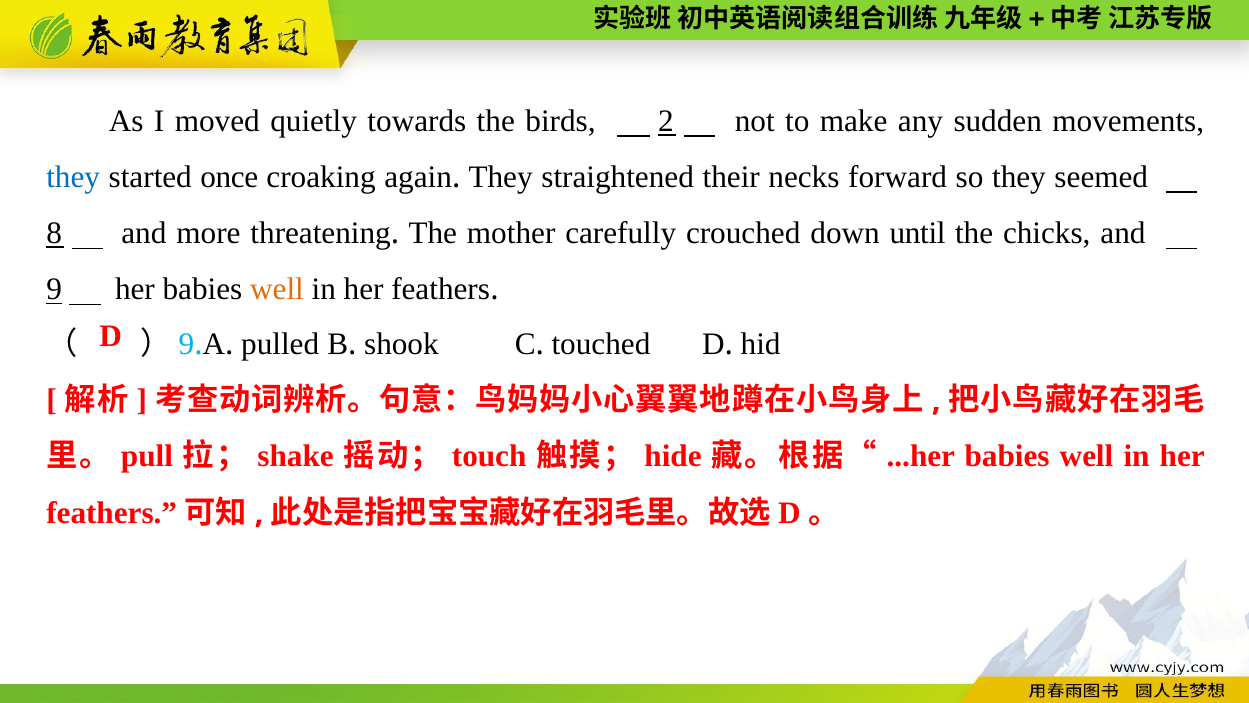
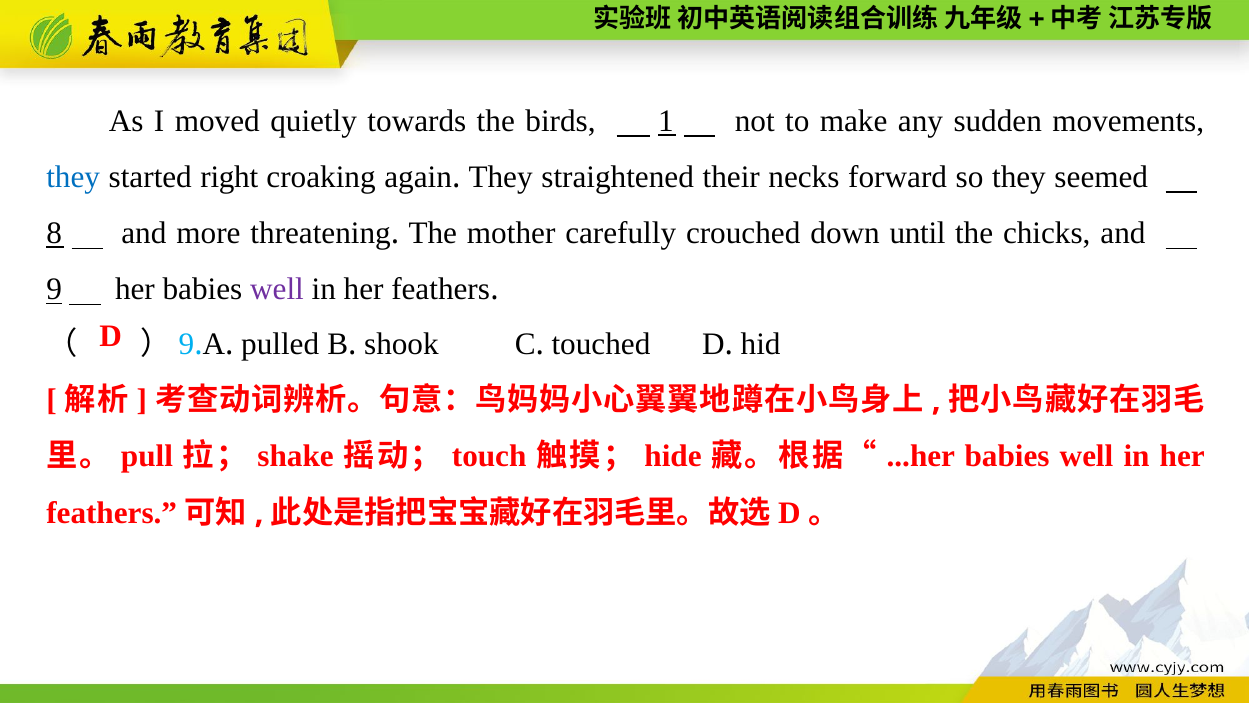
2: 2 -> 1
once: once -> right
well at (277, 289) colour: orange -> purple
